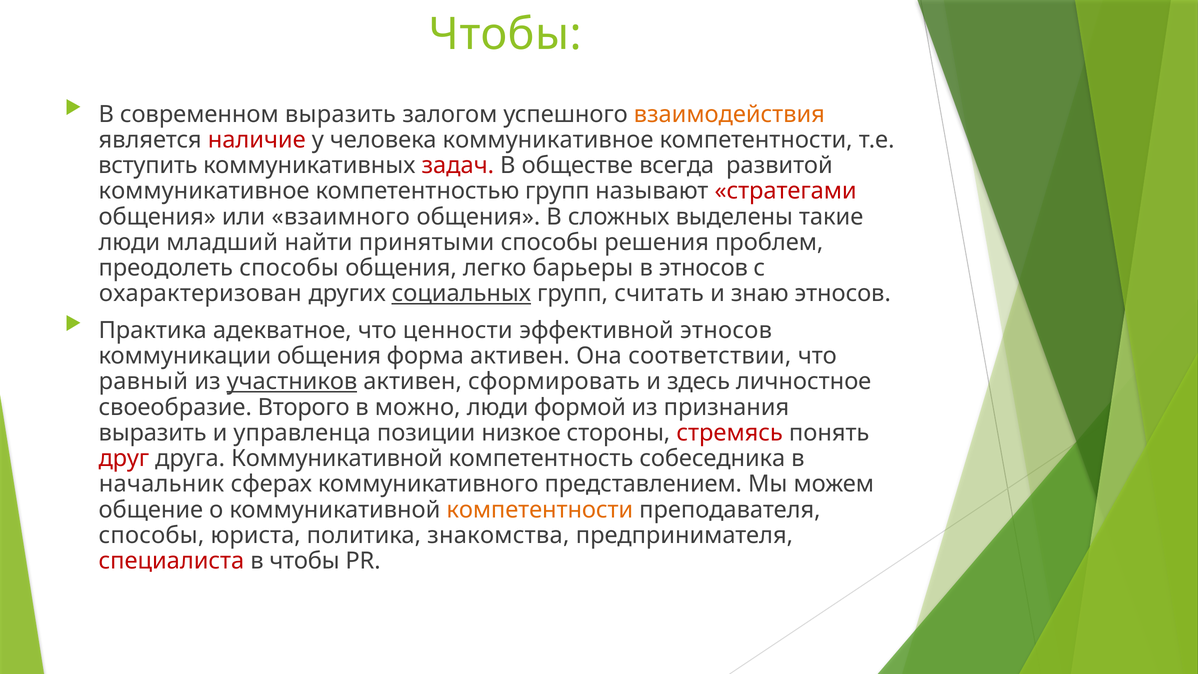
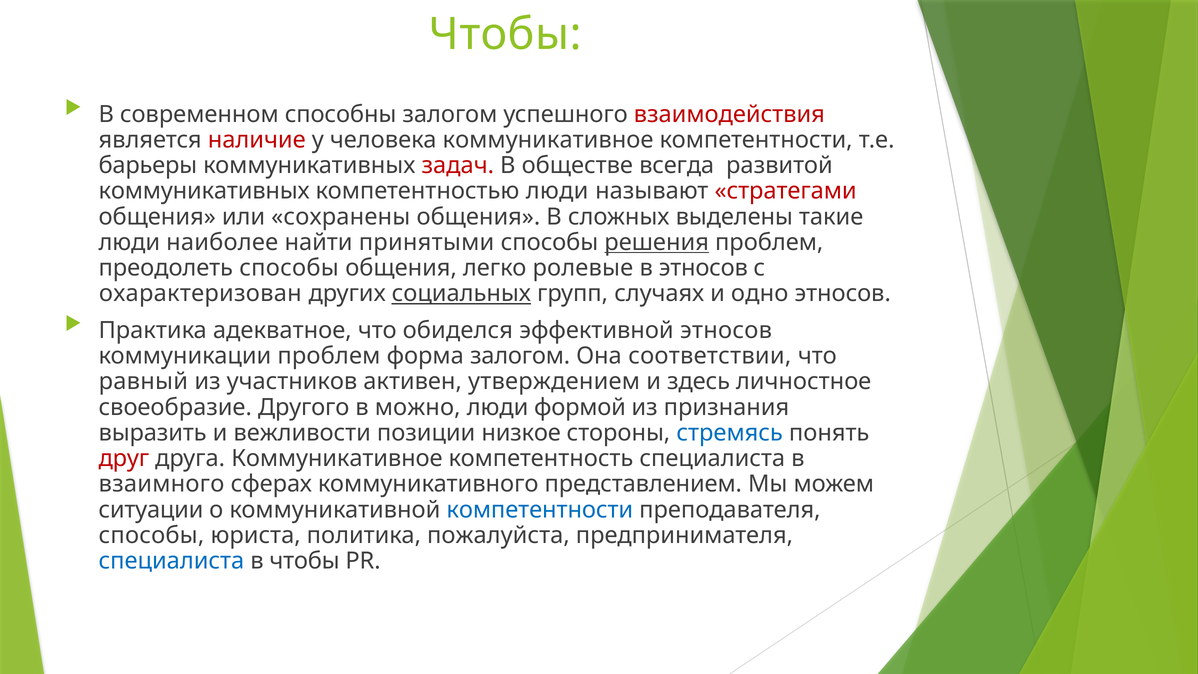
современном выразить: выразить -> способны
взаимодействия colour: orange -> red
вступить: вступить -> барьеры
коммуникативное at (204, 191): коммуникативное -> коммуникативных
компетентностью групп: групп -> люди
взаимного: взаимного -> сохранены
младший: младший -> наиболее
решения underline: none -> present
барьеры: барьеры -> ролевые
считать: считать -> случаях
знаю: знаю -> одно
ценности: ценности -> обиделся
коммуникации общения: общения -> проблем
форма активен: активен -> залогом
участников underline: present -> none
сформировать: сформировать -> утверждением
Второго: Второго -> Другого
управленца: управленца -> вежливости
стремясь colour: red -> blue
друга Коммуникативной: Коммуникативной -> Коммуникативное
компетентность собеседника: собеседника -> специалиста
начальник: начальник -> взаимного
общение: общение -> ситуации
компетентности at (540, 510) colour: orange -> blue
знакомства: знакомства -> пожалуйста
специалиста at (171, 561) colour: red -> blue
